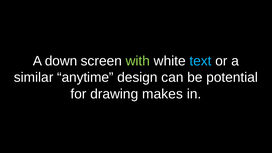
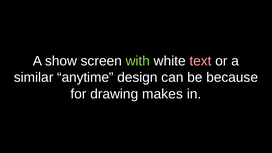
down: down -> show
text colour: light blue -> pink
potential: potential -> because
